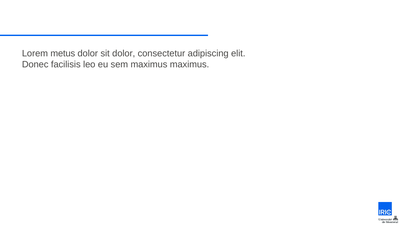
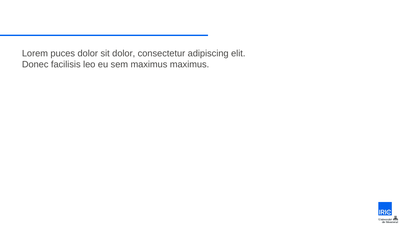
metus: metus -> puces
